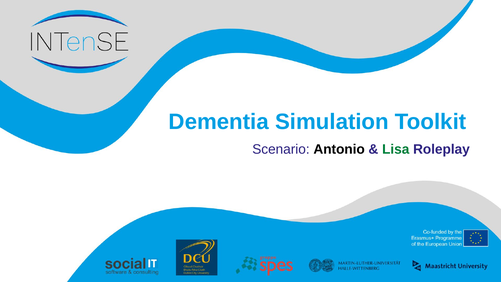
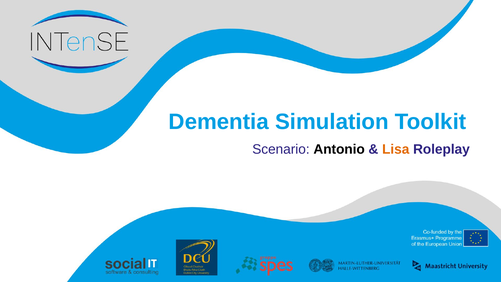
Lisa colour: green -> orange
